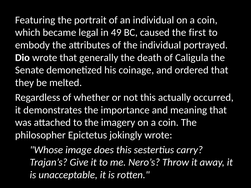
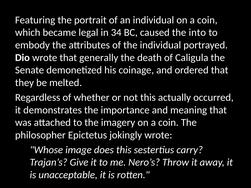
49: 49 -> 34
first: first -> into
